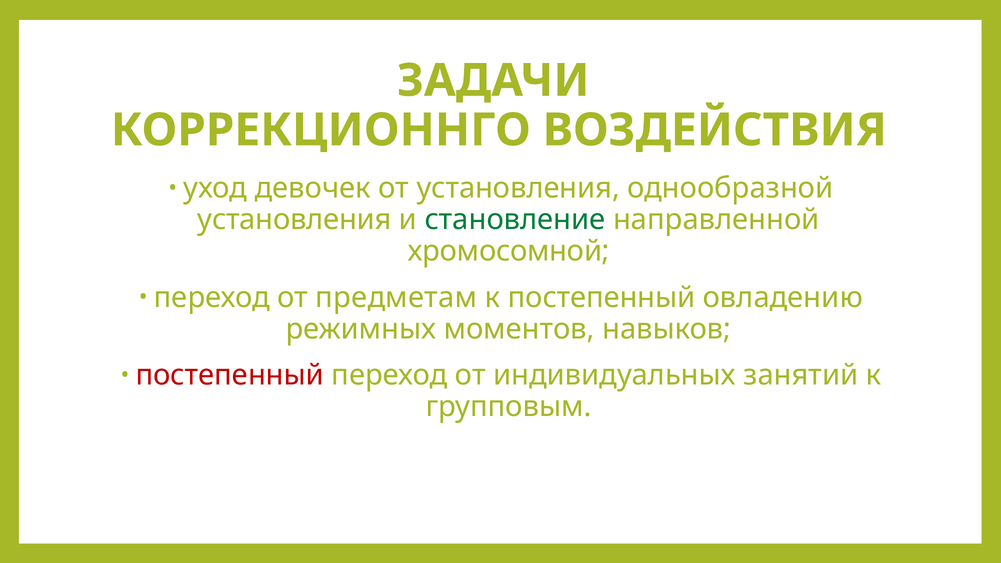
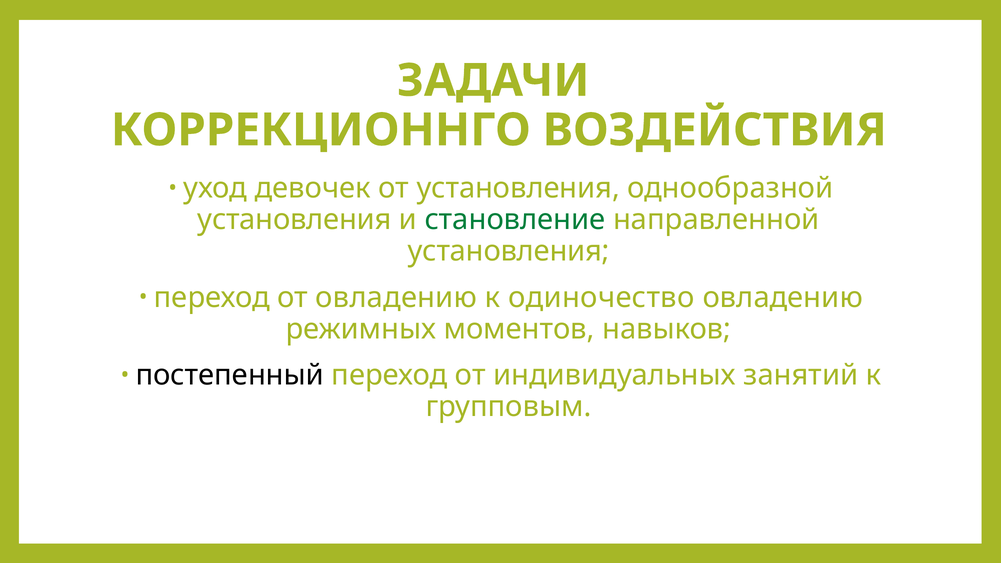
хромосомной at (509, 251): хромосомной -> установления
от предметам: предметам -> овладению
к постепенный: постепенный -> одиночество
постепенный at (230, 375) colour: red -> black
